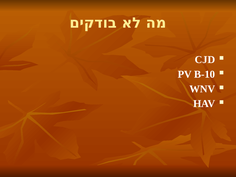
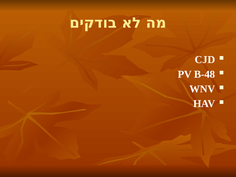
B-10: B-10 -> B-48
